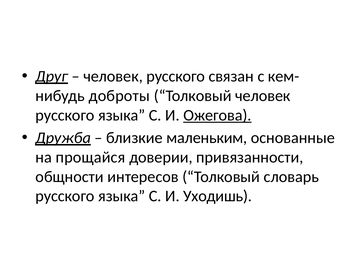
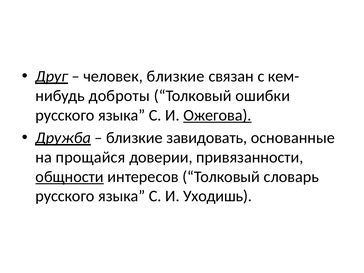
русского at (176, 76): русского -> близкие
Толковый человек: человек -> ошибки
маленьким: маленьким -> завидовать
общности underline: none -> present
